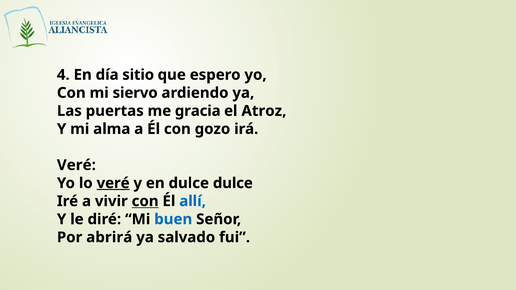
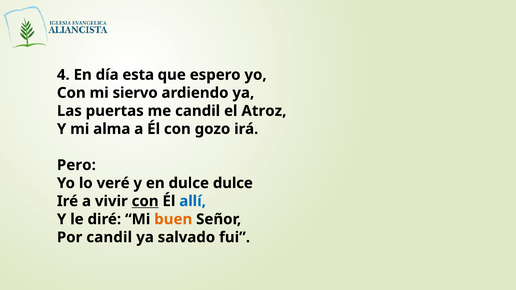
sitio: sitio -> esta
me gracia: gracia -> candil
Veré at (76, 165): Veré -> Pero
veré at (113, 183) underline: present -> none
buen colour: blue -> orange
Por abrirá: abrirá -> candil
